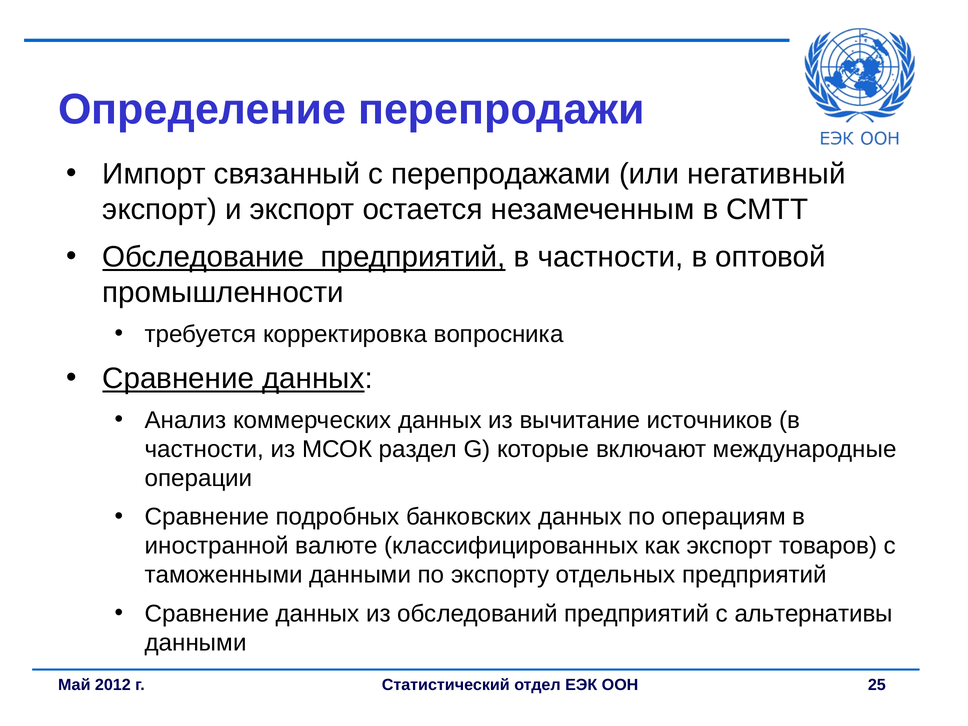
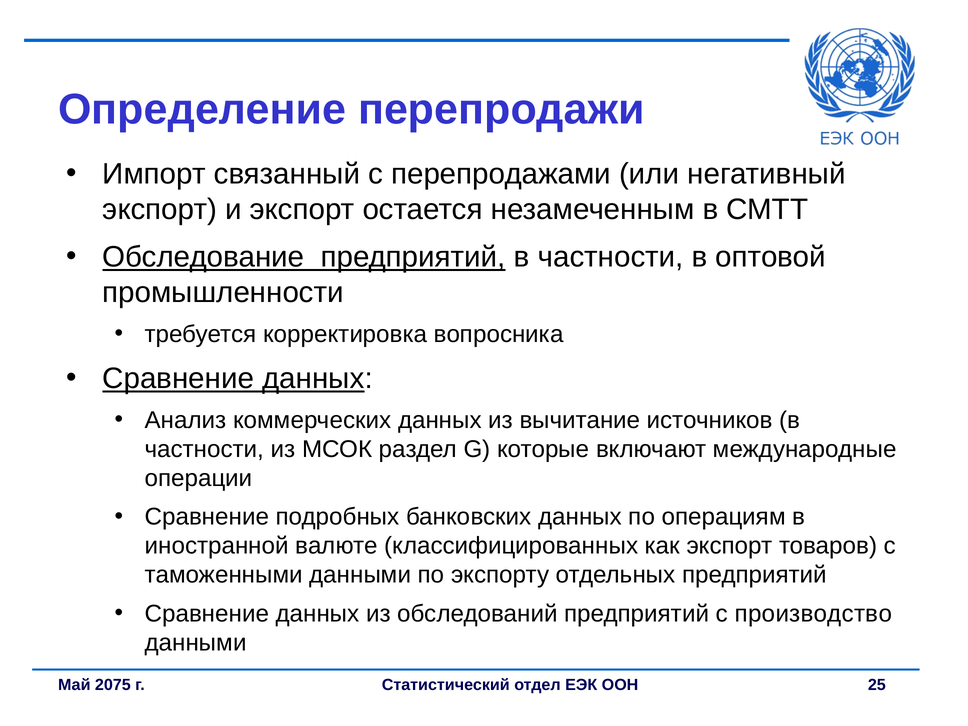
альтернативы: альтернативы -> производство
2012: 2012 -> 2075
